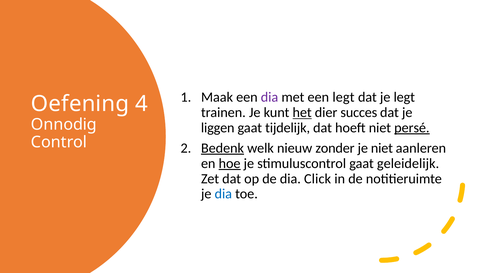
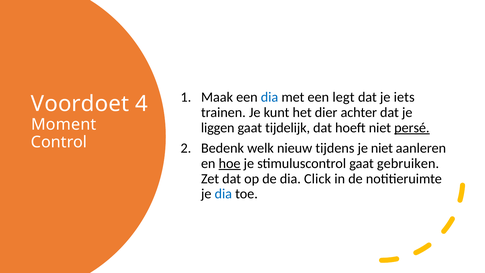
dia at (270, 97) colour: purple -> blue
je legt: legt -> iets
Oefening: Oefening -> Voordoet
het underline: present -> none
succes: succes -> achter
Onnodig: Onnodig -> Moment
Bedenk underline: present -> none
zonder: zonder -> tijdens
geleidelijk: geleidelijk -> gebruiken
